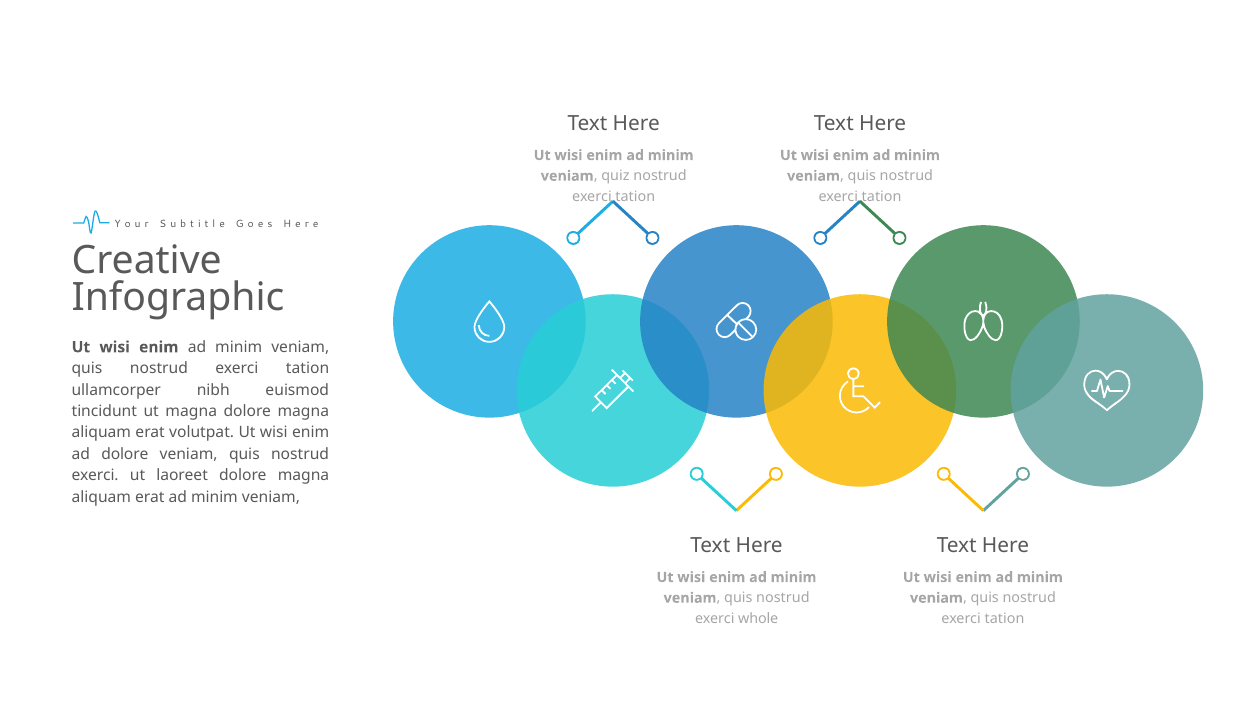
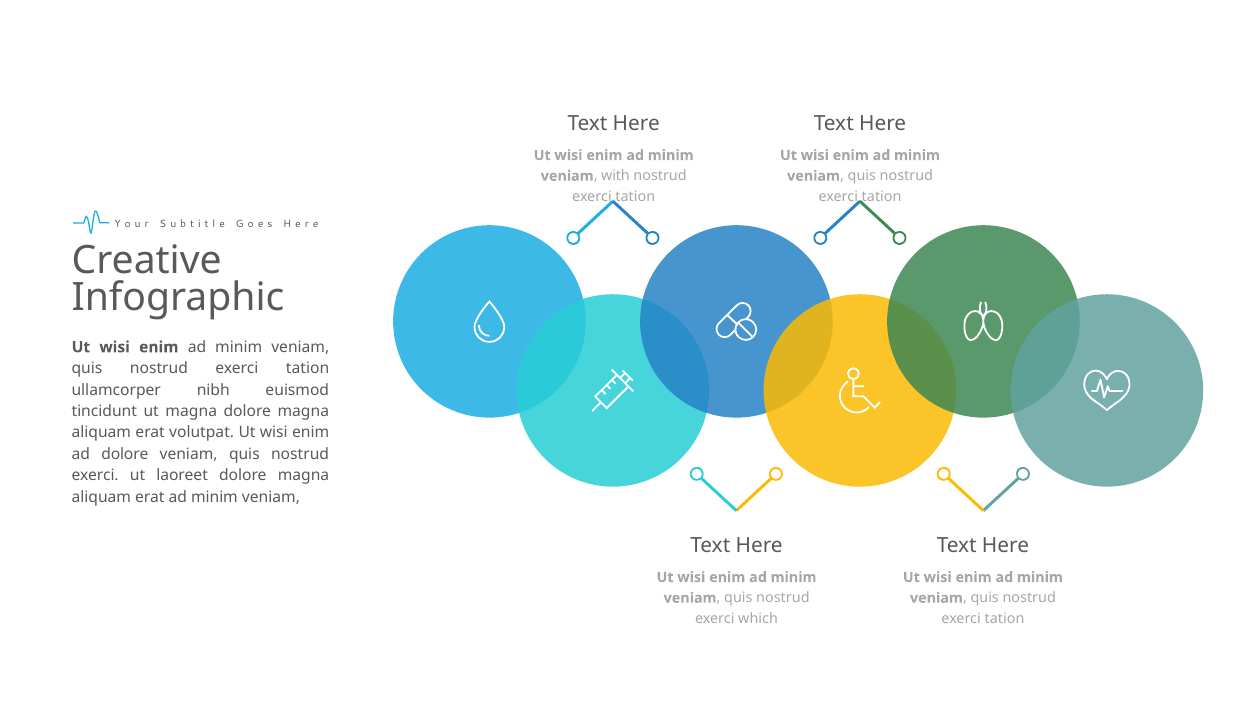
quiz: quiz -> with
whole: whole -> which
